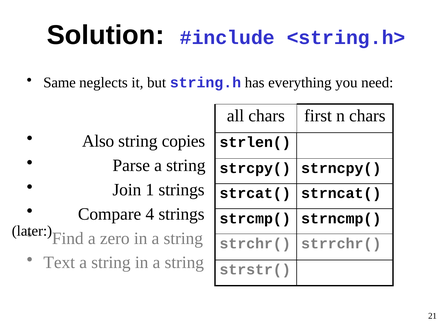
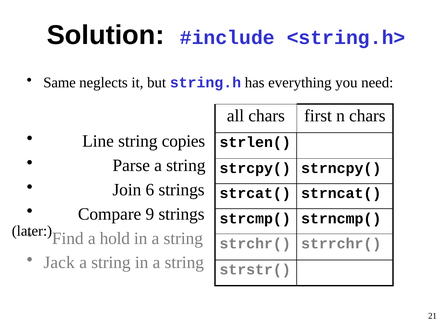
Also: Also -> Line
1: 1 -> 6
4: 4 -> 9
zero: zero -> hold
Text: Text -> Jack
